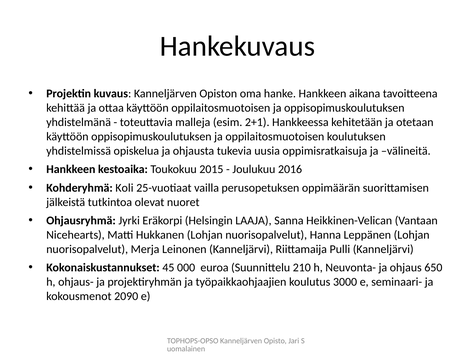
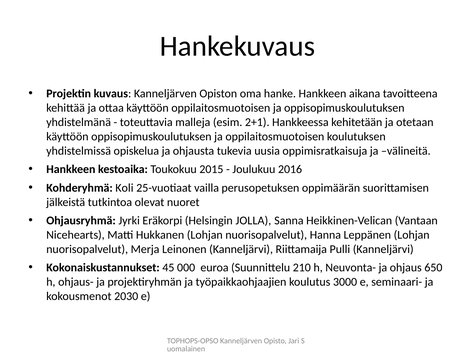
LAAJA: LAAJA -> JOLLA
2090: 2090 -> 2030
